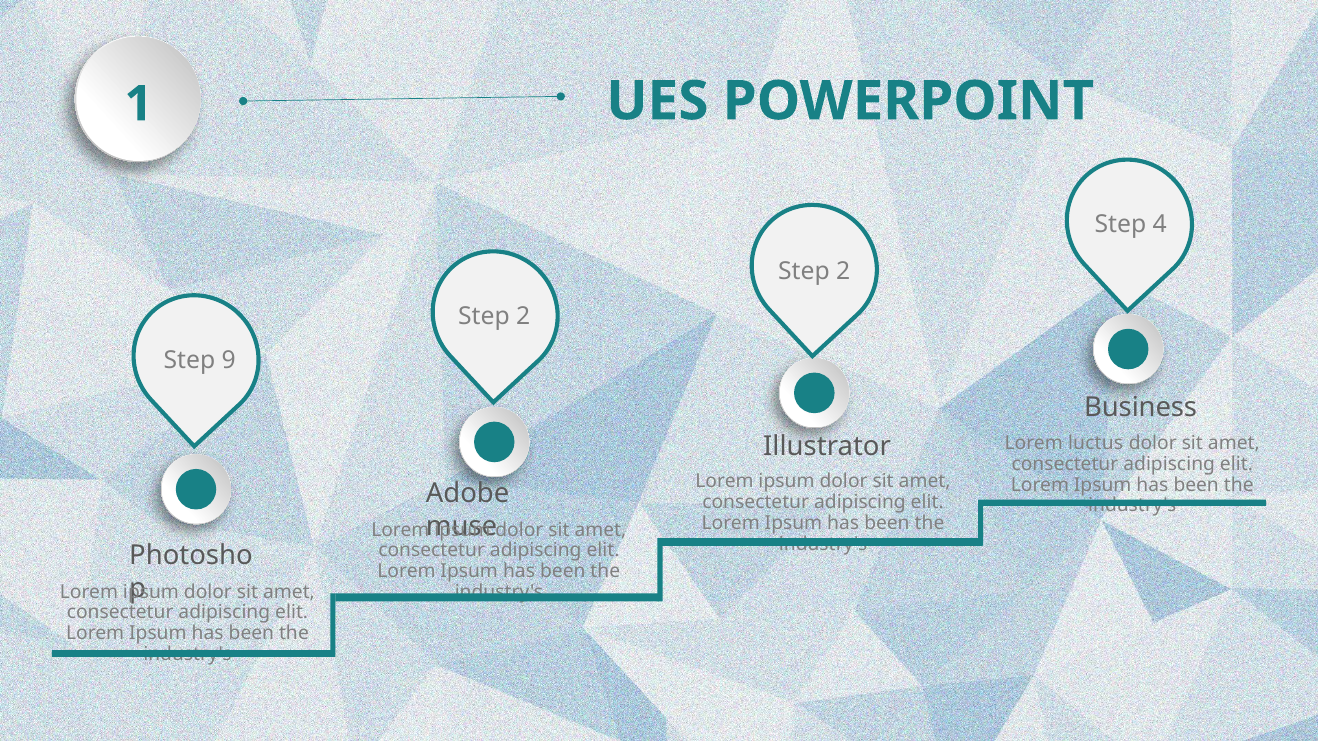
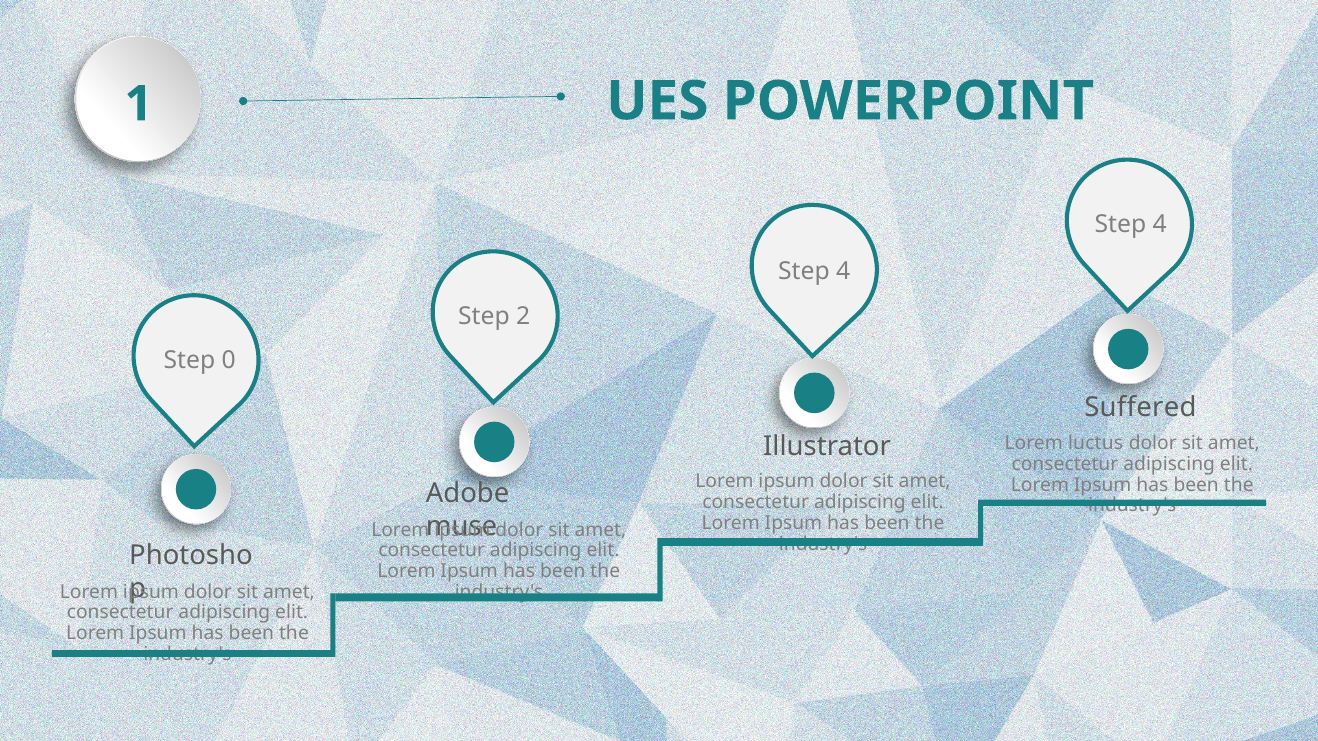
2 at (843, 271): 2 -> 4
9: 9 -> 0
Business: Business -> Suffered
